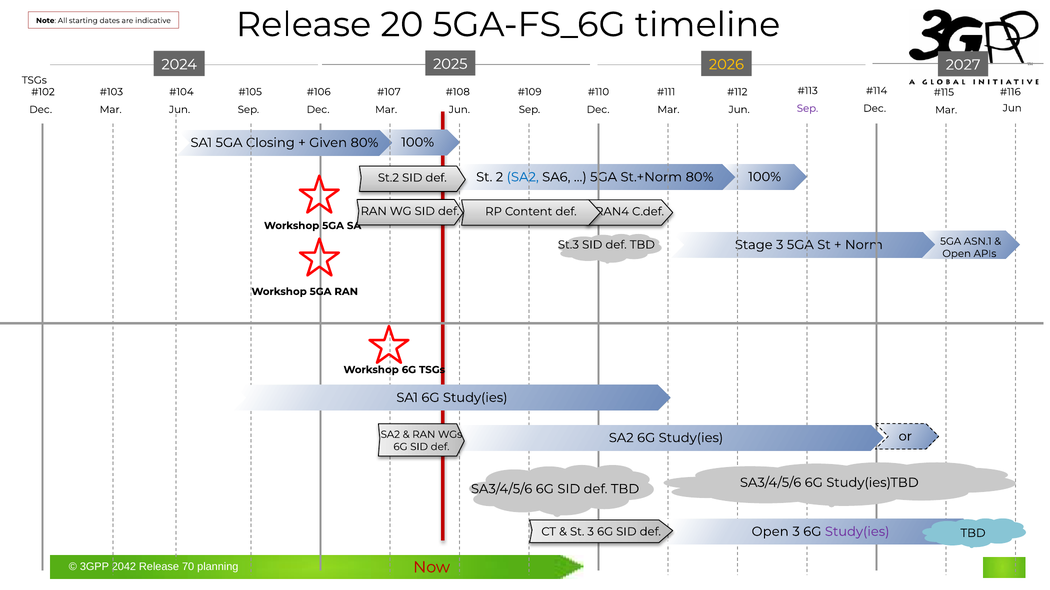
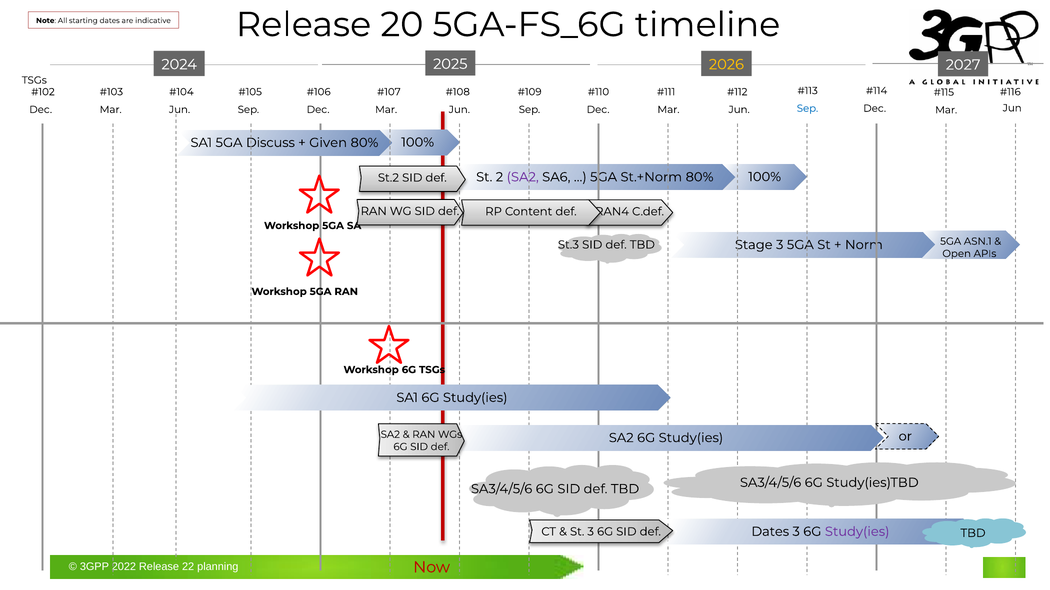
Sep at (807, 108) colour: purple -> blue
Closing: Closing -> Discuss
SA2 at (523, 177) colour: blue -> purple
Open at (770, 532): Open -> Dates
2042: 2042 -> 2022
70: 70 -> 22
